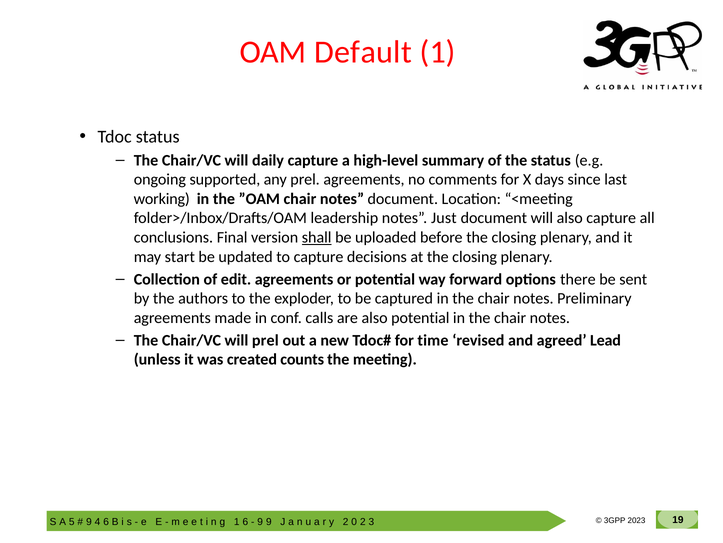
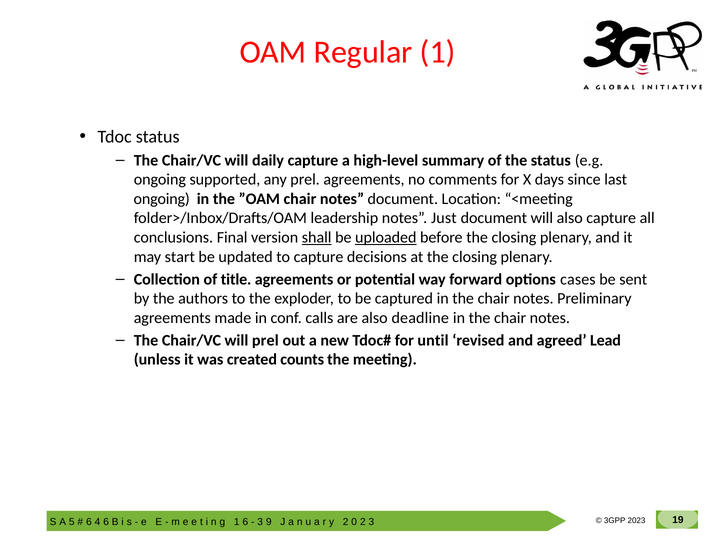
Default: Default -> Regular
working at (162, 199): working -> ongoing
uploaded underline: none -> present
edit: edit -> title
there: there -> cases
also potential: potential -> deadline
time: time -> until
9 at (89, 521): 9 -> 6
9 at (260, 521): 9 -> 3
